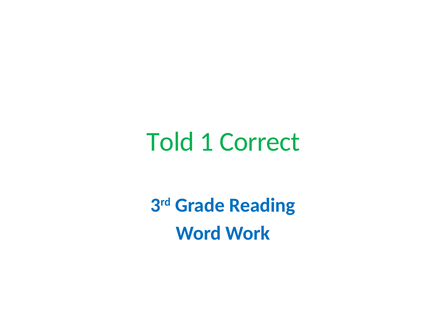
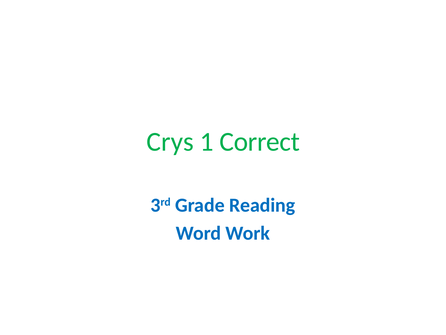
Told: Told -> Crys
